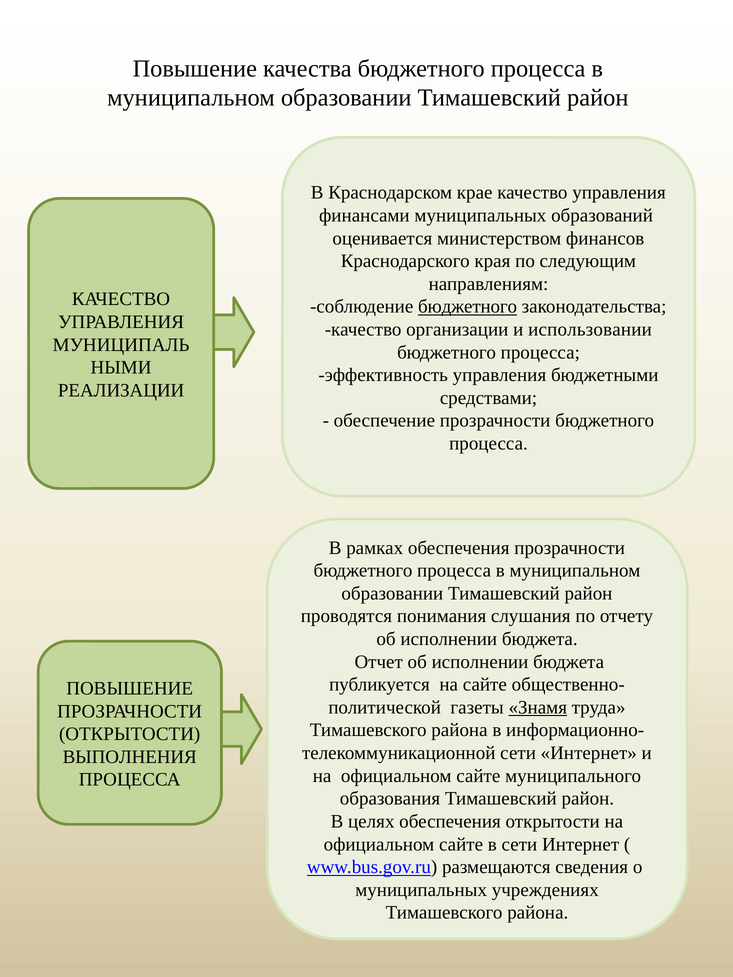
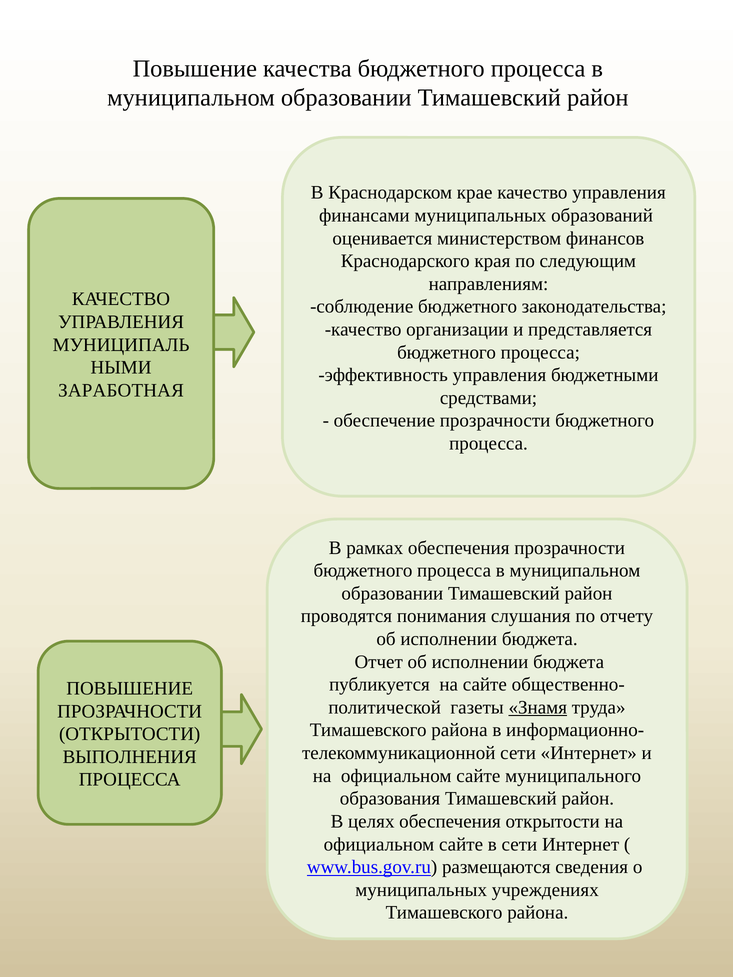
бюджетного at (468, 307) underline: present -> none
использовании: использовании -> представляется
РЕАЛИЗАЦИИ: РЕАЛИЗАЦИИ -> ЗАРАБОТНАЯ
